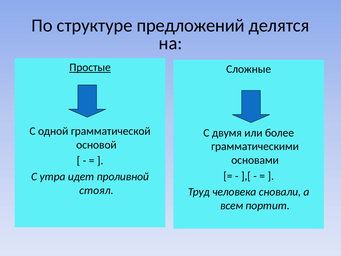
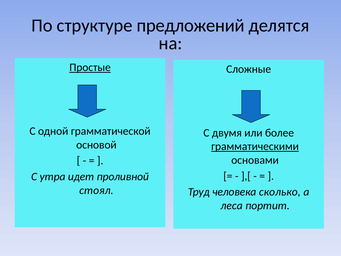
грамматическими underline: none -> present
сновали: сновали -> сколько
всем: всем -> леса
